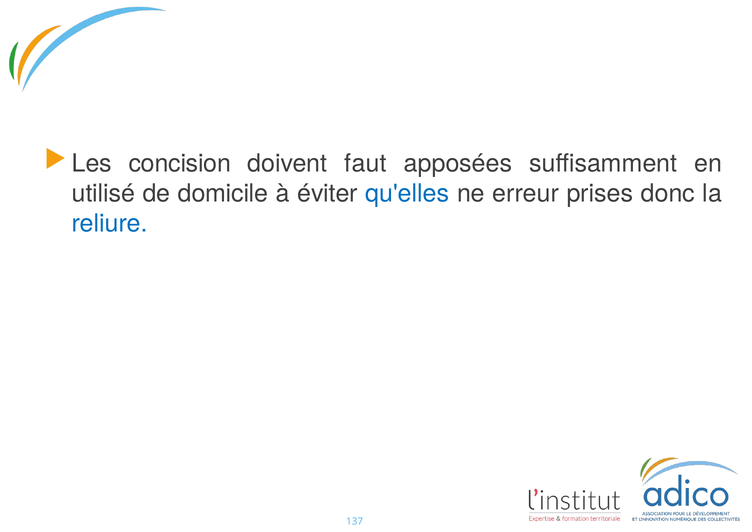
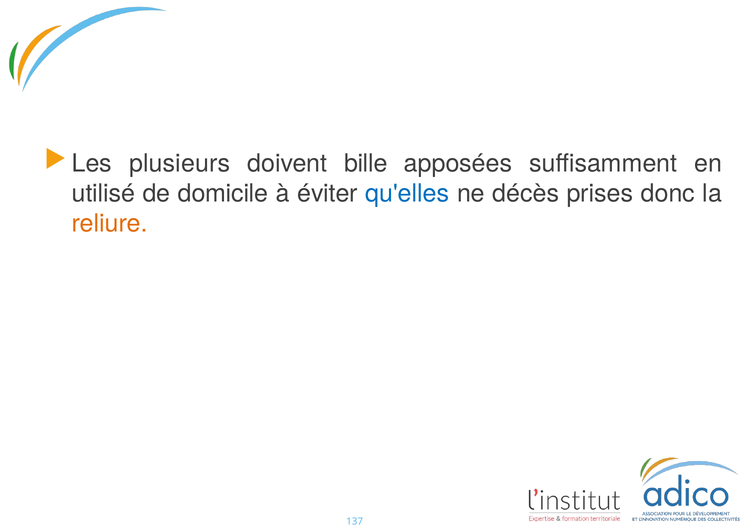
concision: concision -> plusieurs
faut: faut -> bille
erreur: erreur -> décès
reliure colour: blue -> orange
